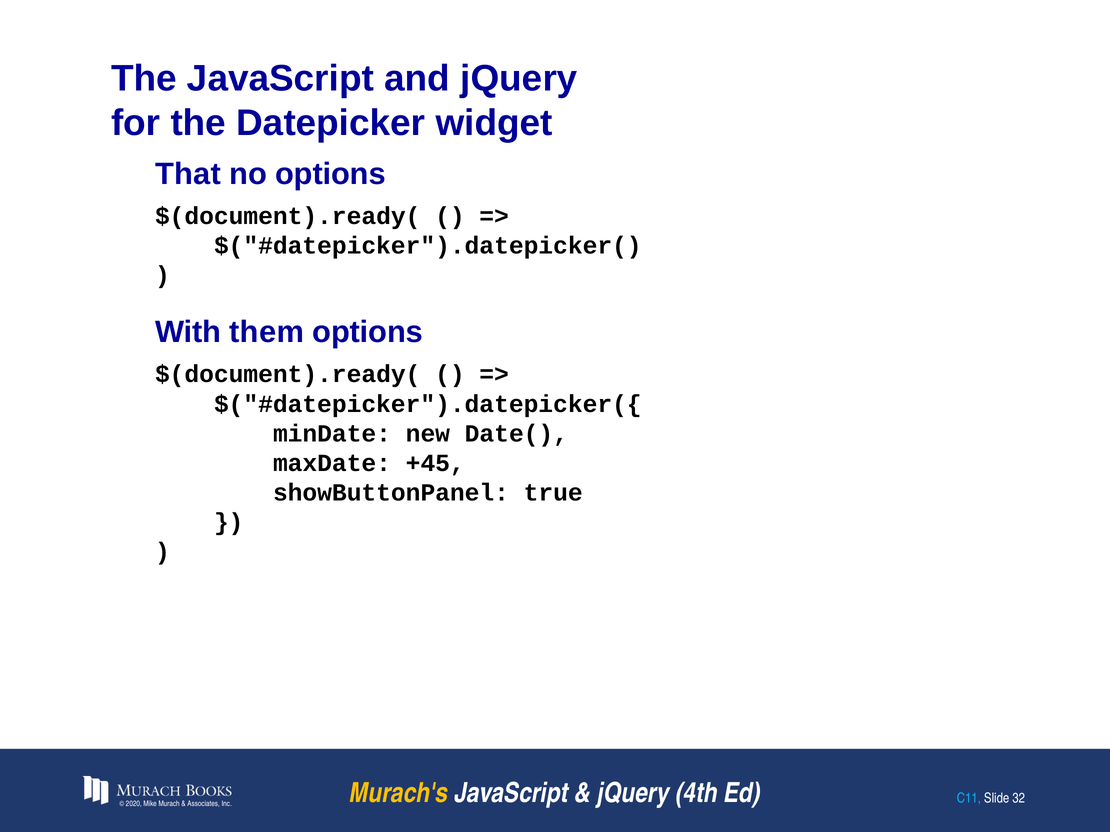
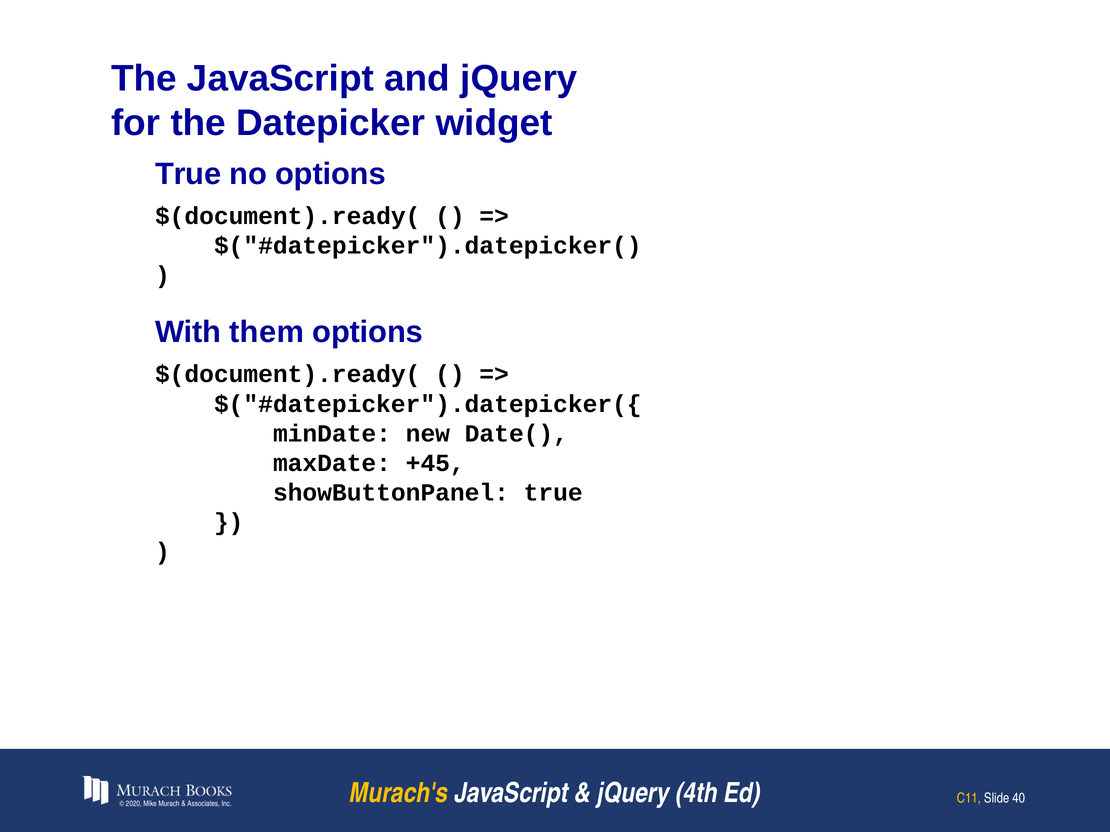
That at (188, 174): That -> True
C11 colour: light blue -> yellow
32: 32 -> 40
